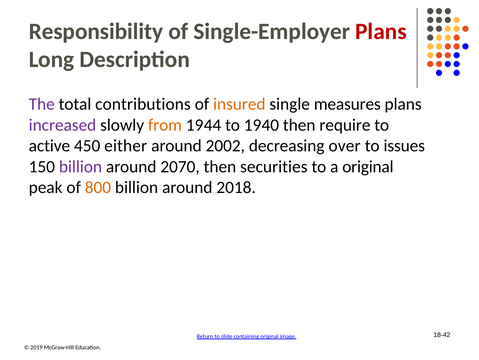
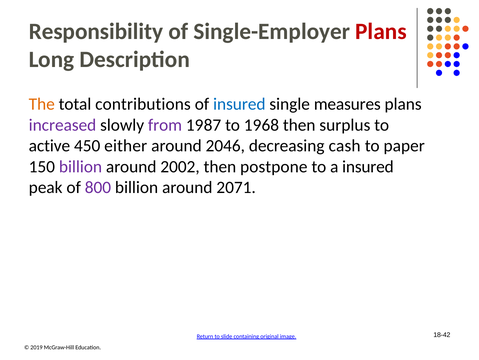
The colour: purple -> orange
insured at (239, 104) colour: orange -> blue
from colour: orange -> purple
44: 44 -> 87
40: 40 -> 68
require: require -> surplus
2002: 2002 -> 2046
over: over -> cash
issues: issues -> paper
2070: 2070 -> 2002
securities: securities -> postpone
a original: original -> insured
800 colour: orange -> purple
2018: 2018 -> 2071
